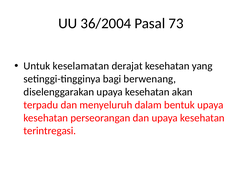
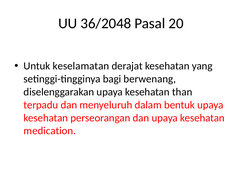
36/2004: 36/2004 -> 36/2048
73: 73 -> 20
akan: akan -> than
terintregasi: terintregasi -> medication
